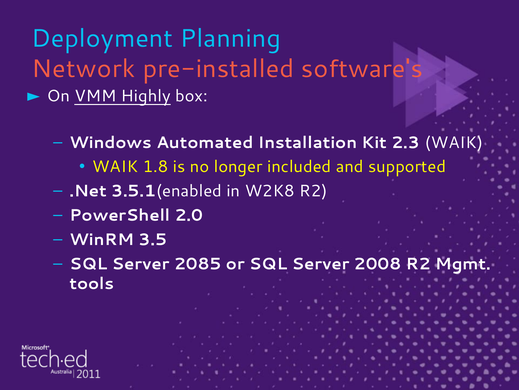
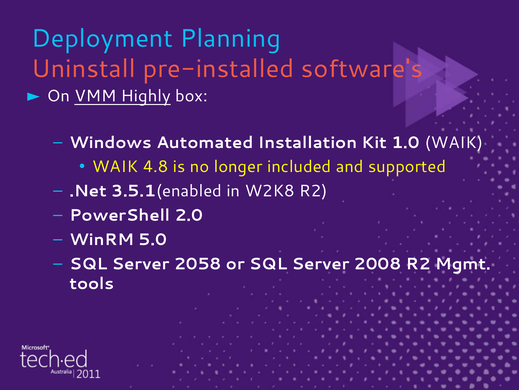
Network: Network -> Uninstall
2.3: 2.3 -> 1.0
1.8: 1.8 -> 4.8
3.5: 3.5 -> 5.0
2085: 2085 -> 2058
